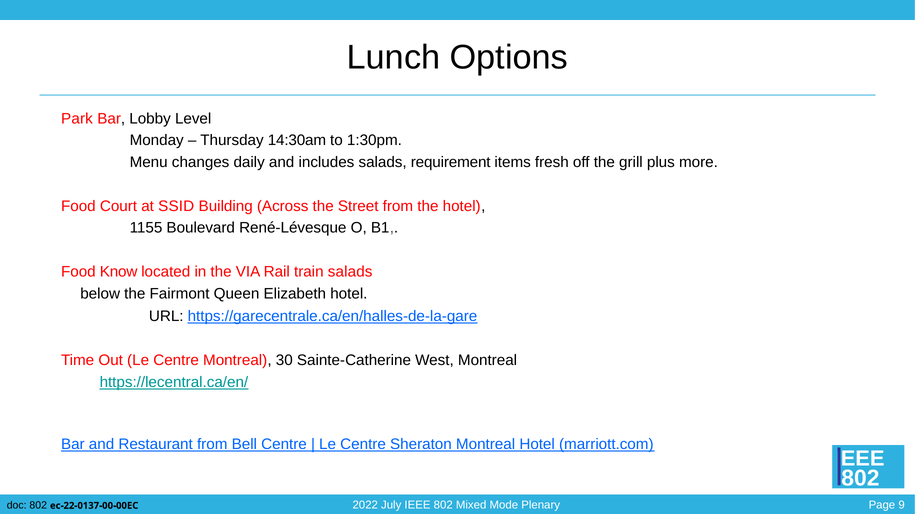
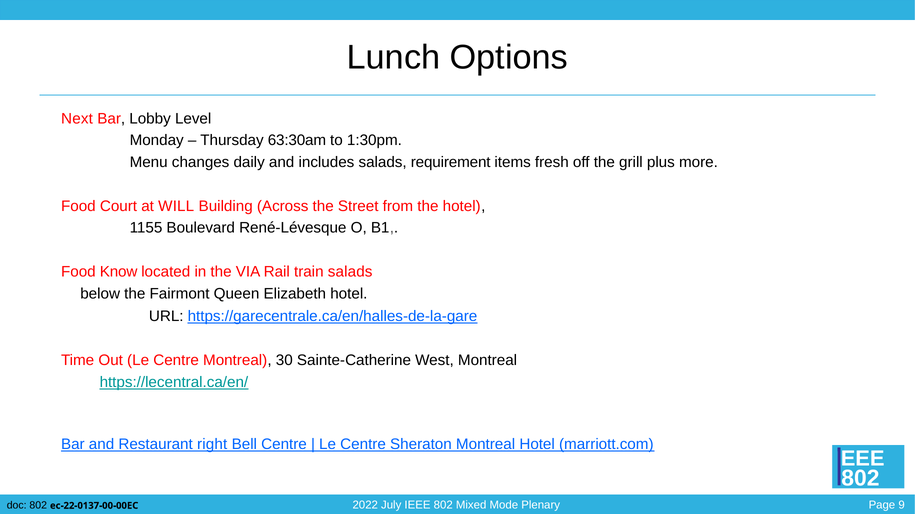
Park: Park -> Next
14:30am: 14:30am -> 63:30am
SSID: SSID -> WILL
Restaurant from: from -> right
